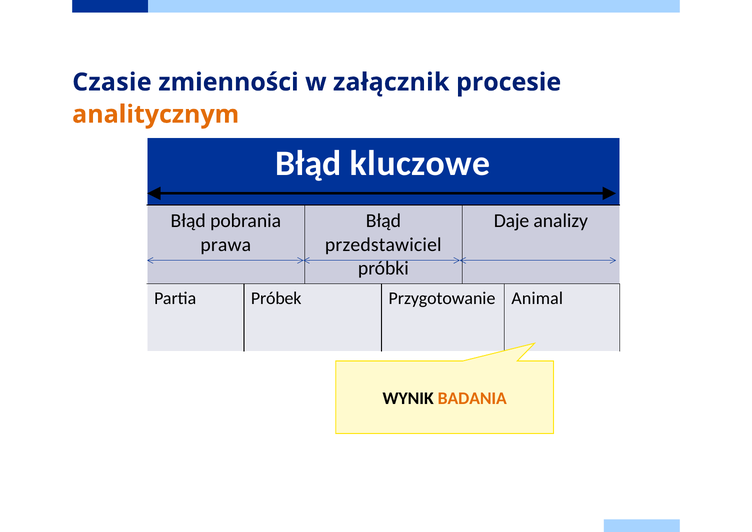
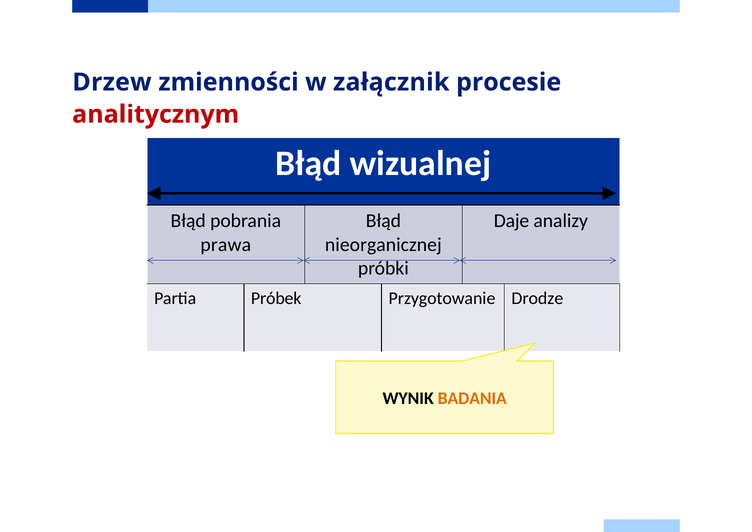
Czasie: Czasie -> Drzew
analitycznym colour: orange -> red
kluczowe: kluczowe -> wizualnej
przedstawiciel: przedstawiciel -> nieorganicznej
Animal: Animal -> Drodze
